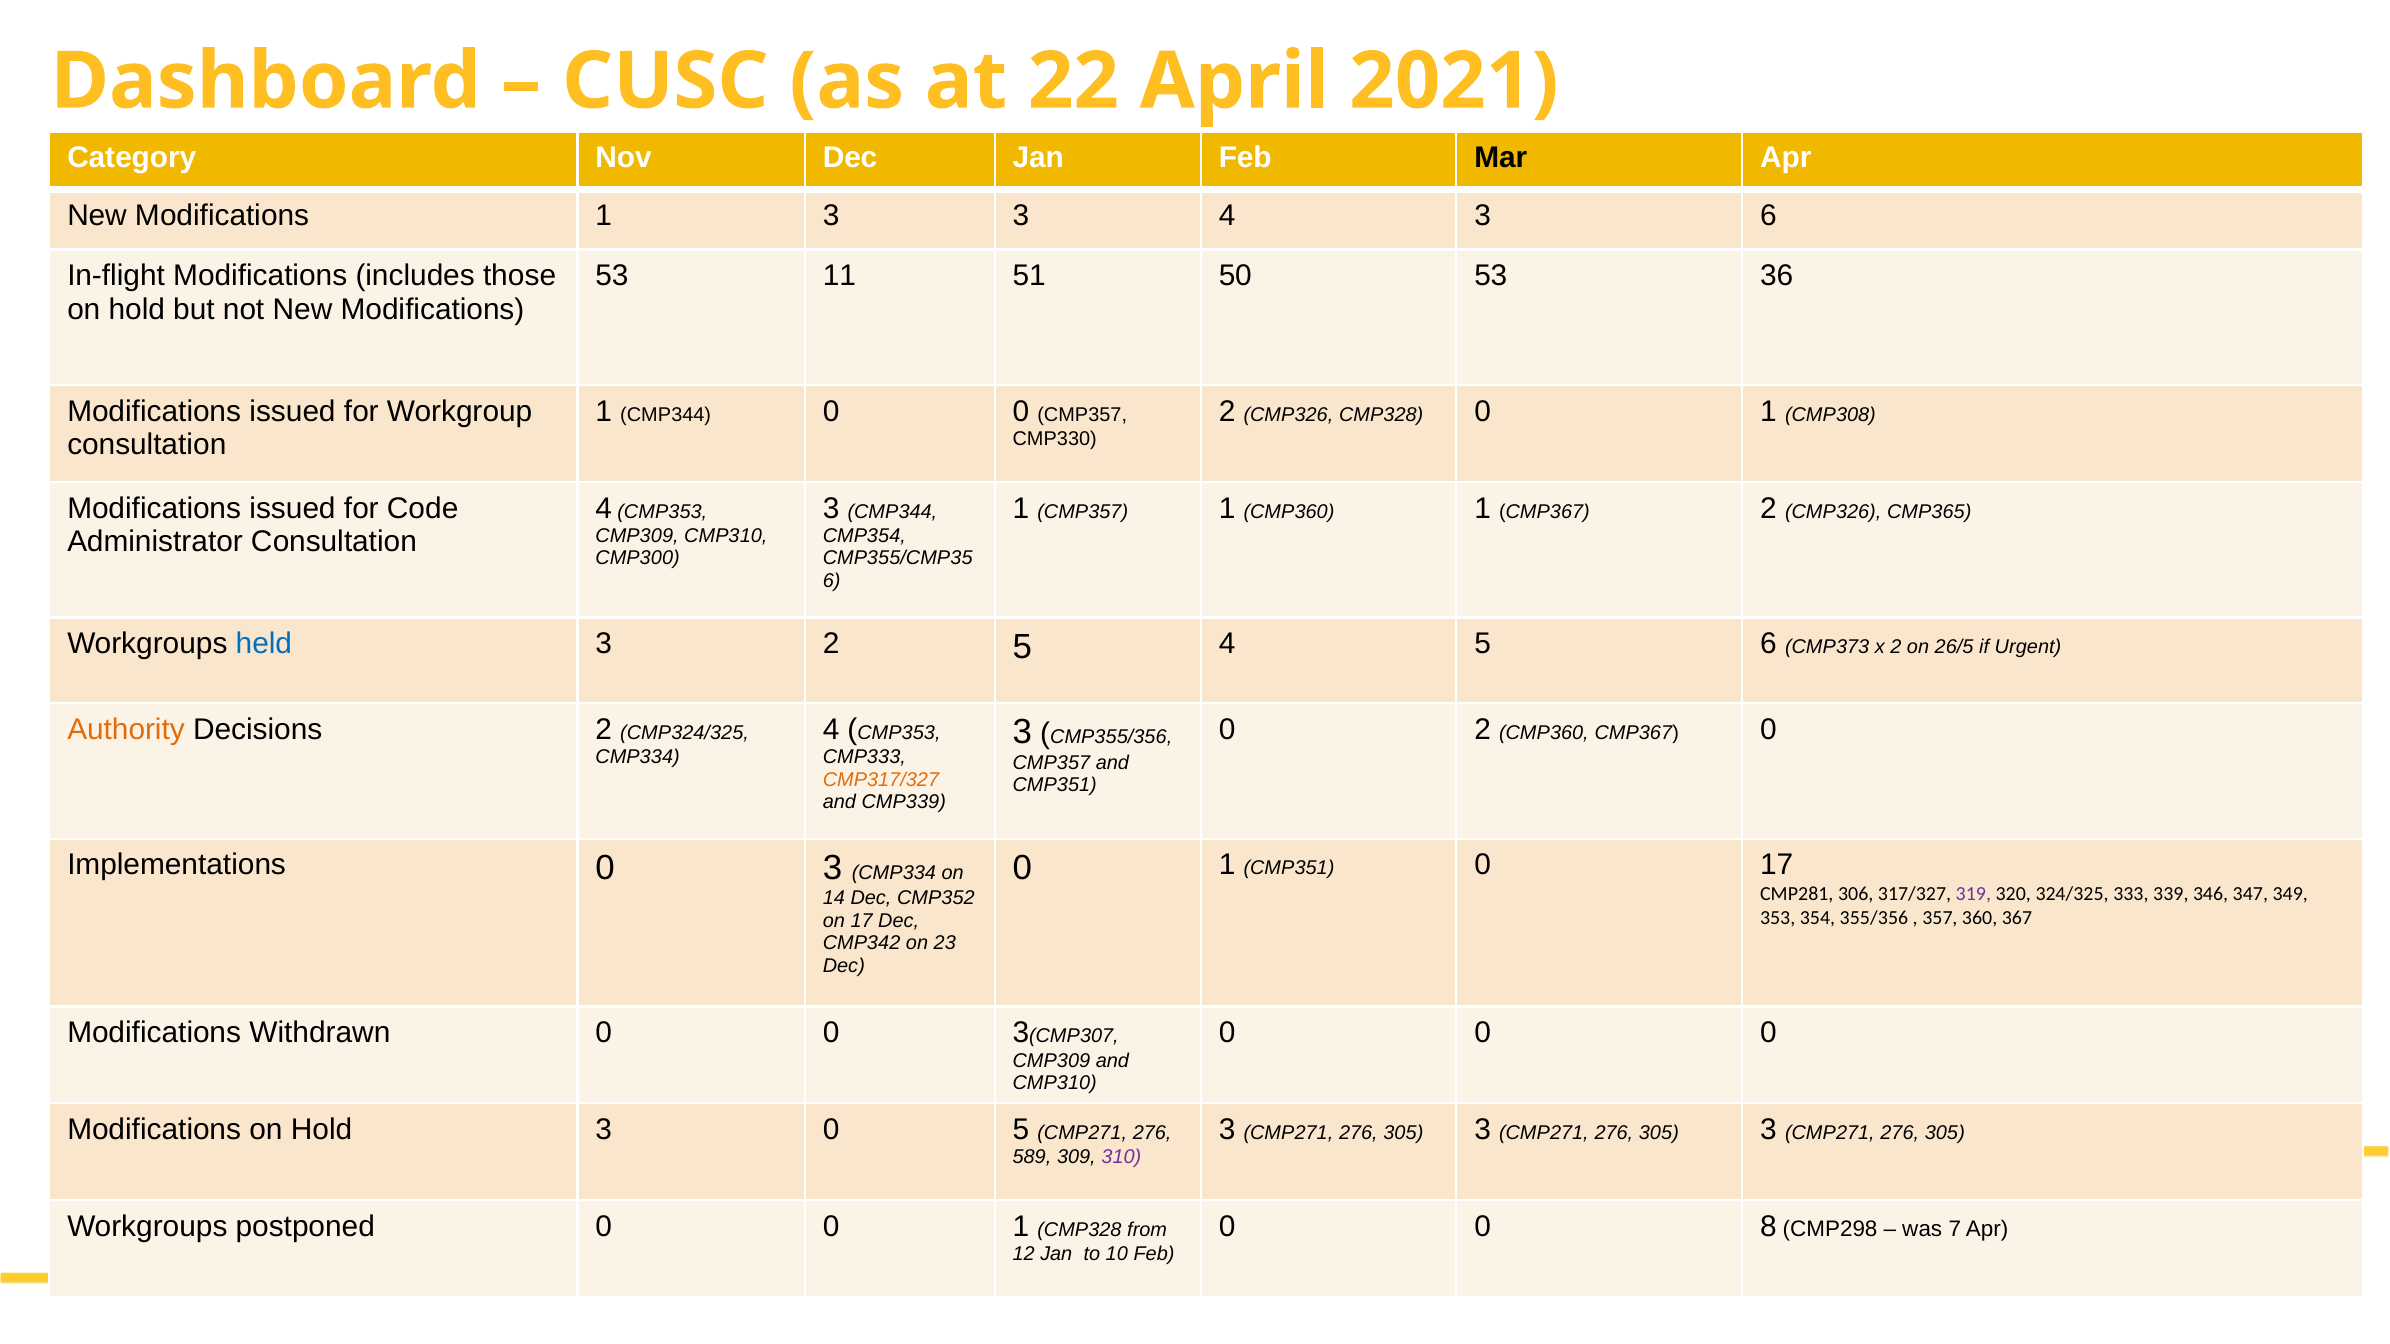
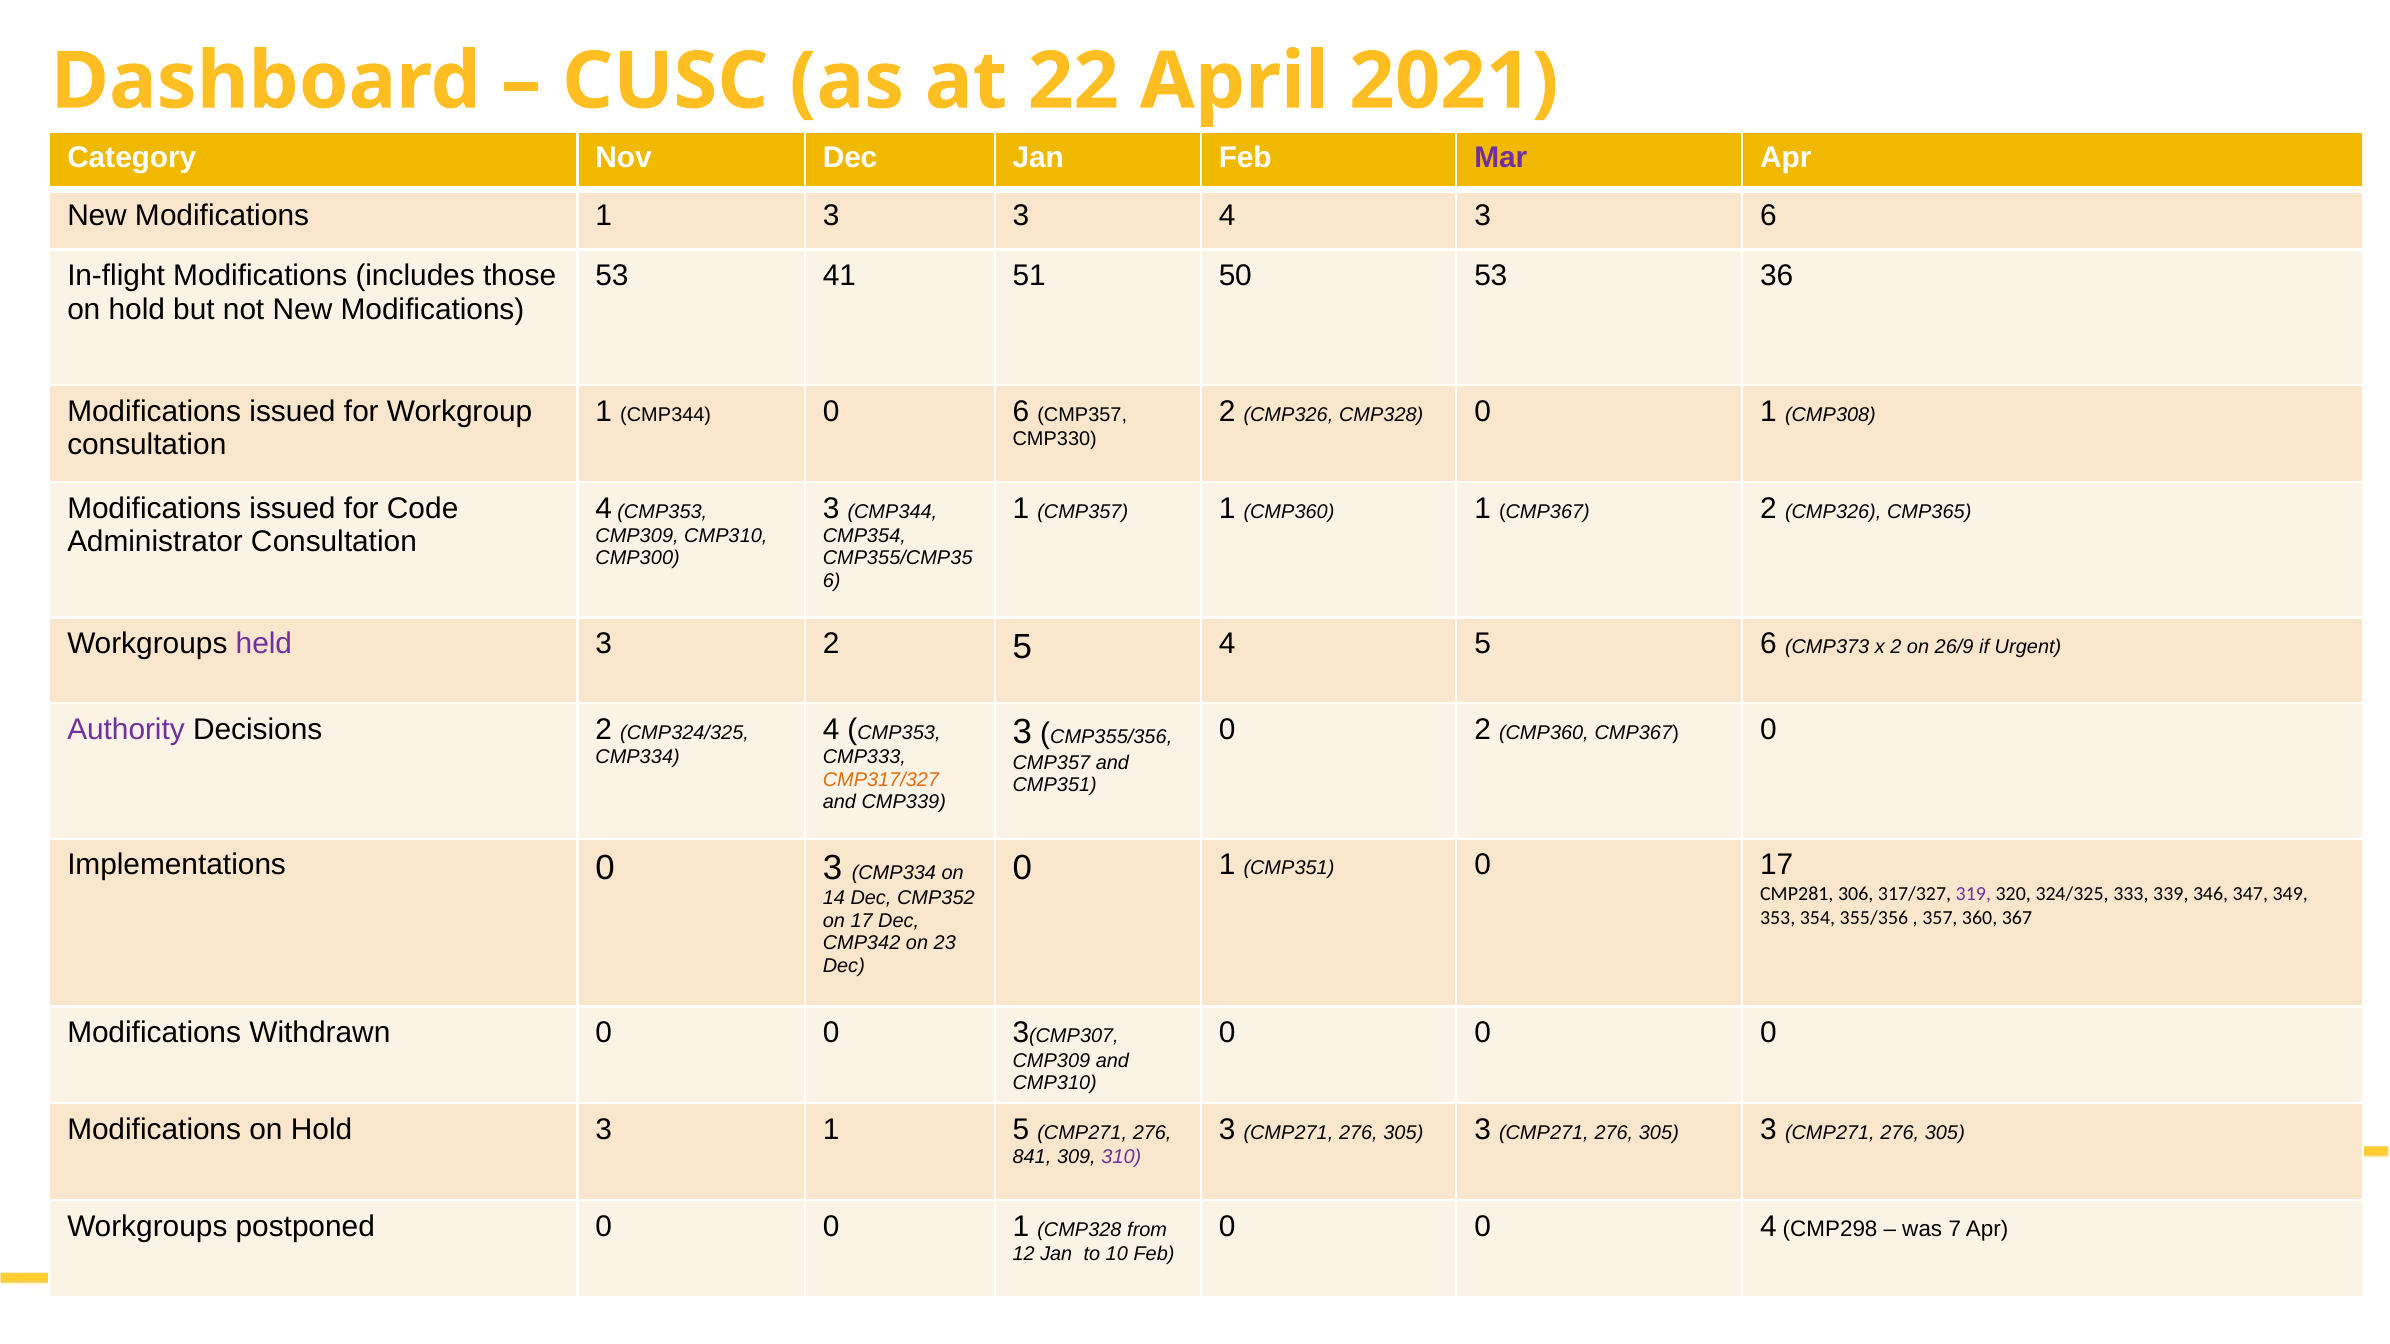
Mar colour: black -> purple
11: 11 -> 41
CMP344 0 0: 0 -> 6
held colour: blue -> purple
26/5: 26/5 -> 26/9
Authority colour: orange -> purple
3 0: 0 -> 1
589: 589 -> 841
0 8: 8 -> 4
